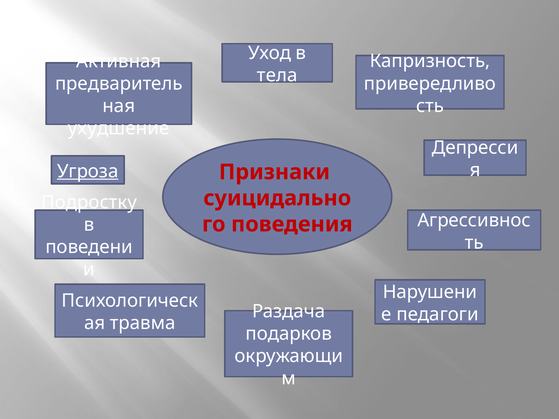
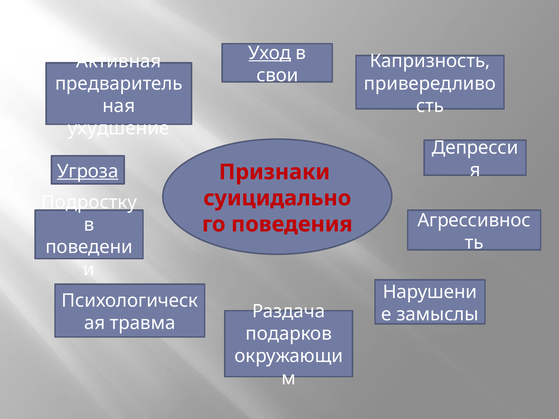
Уход underline: none -> present
тела: тела -> свои
педагоги: педагоги -> замыслы
